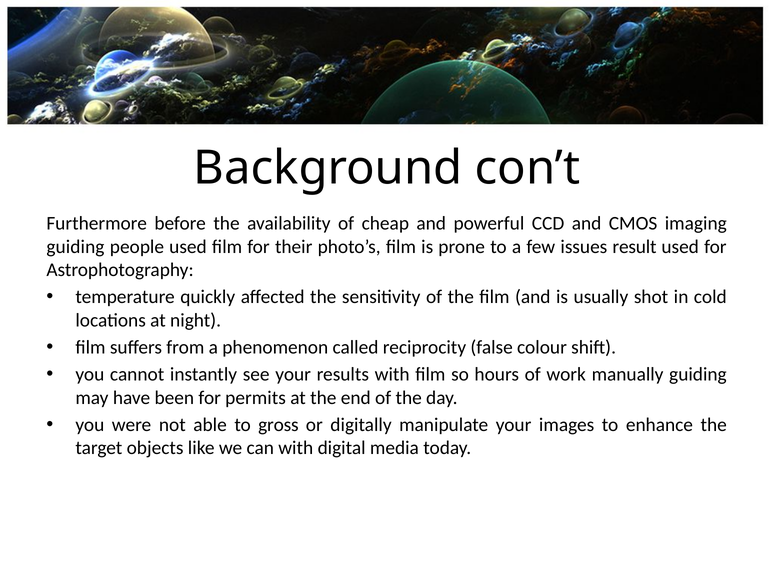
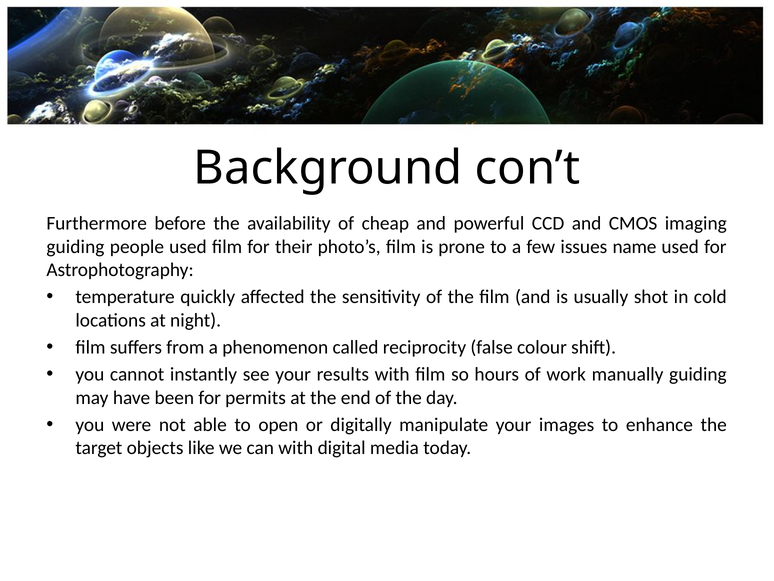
result: result -> name
gross: gross -> open
